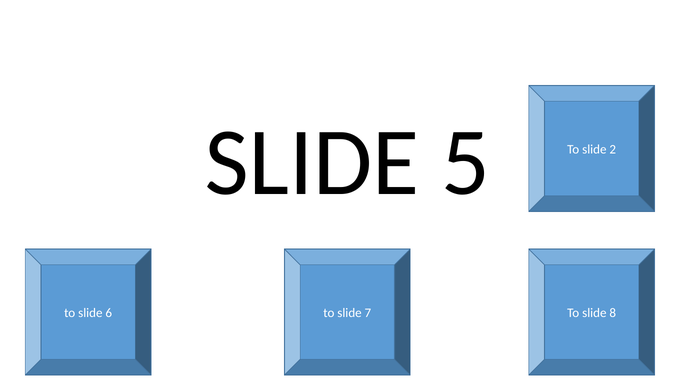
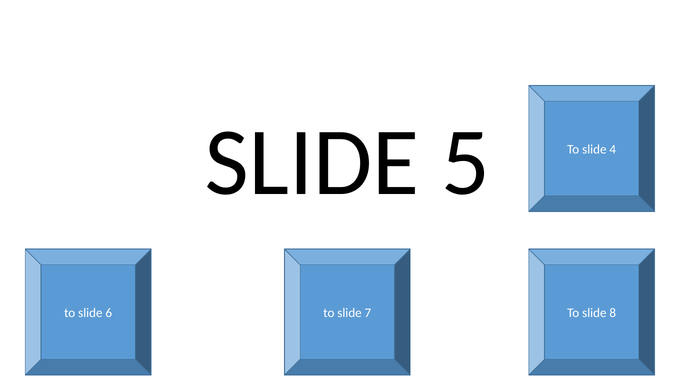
2: 2 -> 4
